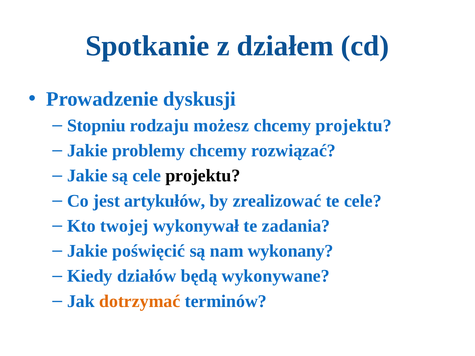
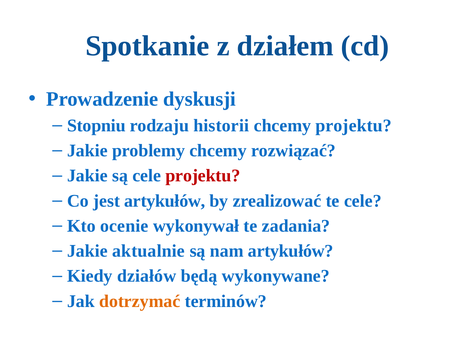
możesz: możesz -> historii
projektu at (203, 176) colour: black -> red
twojej: twojej -> ocenie
poświęcić: poświęcić -> aktualnie
nam wykonany: wykonany -> artykułów
